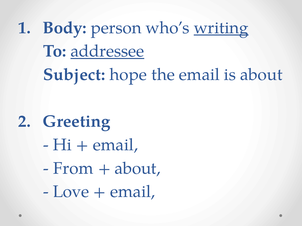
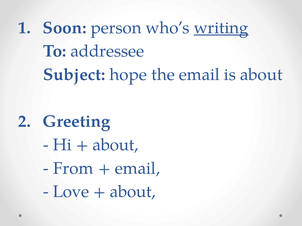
Body: Body -> Soon
addressee underline: present -> none
email at (115, 145): email -> about
about at (138, 169): about -> email
email at (133, 192): email -> about
